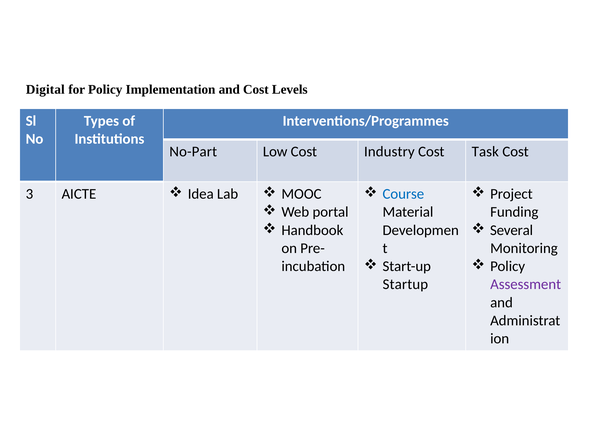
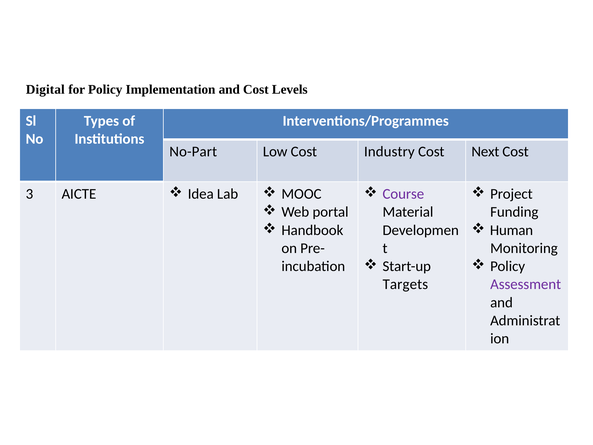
Task: Task -> Next
Course colour: blue -> purple
Several: Several -> Human
Startup: Startup -> Targets
